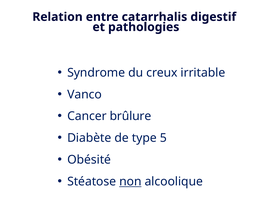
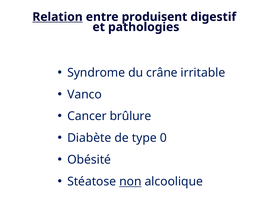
Relation underline: none -> present
catarrhalis: catarrhalis -> produisent
creux: creux -> crâne
5: 5 -> 0
